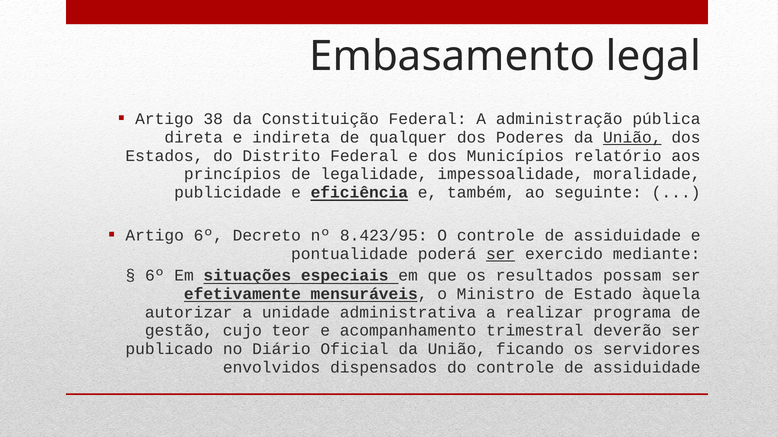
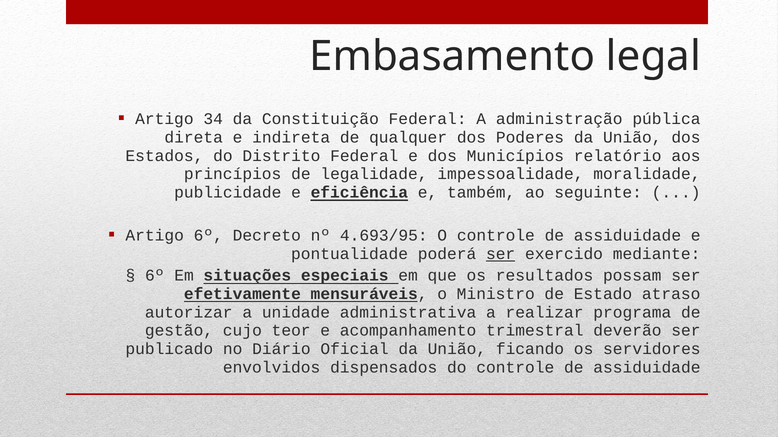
38: 38 -> 34
União at (632, 138) underline: present -> none
8.423/95: 8.423/95 -> 4.693/95
àquela: àquela -> atraso
